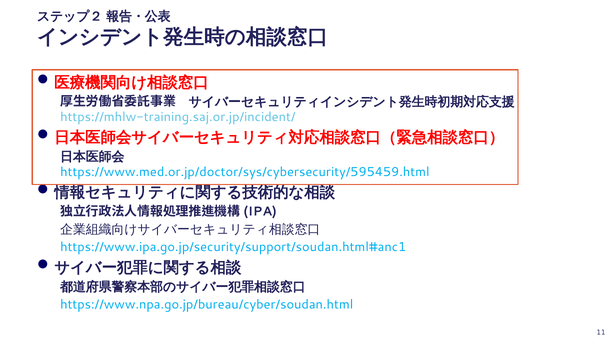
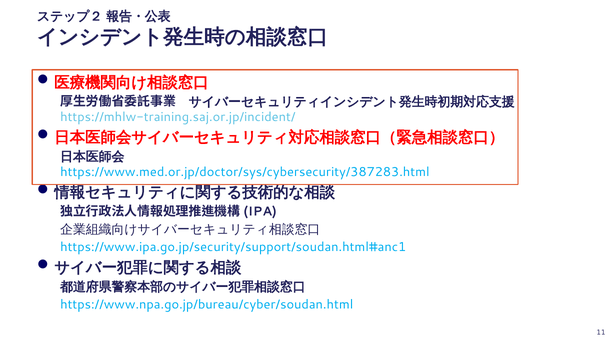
https://www.med.or.jp/doctor/sys/cybersecurity/595459.html: https://www.med.or.jp/doctor/sys/cybersecurity/595459.html -> https://www.med.or.jp/doctor/sys/cybersecurity/387283.html
